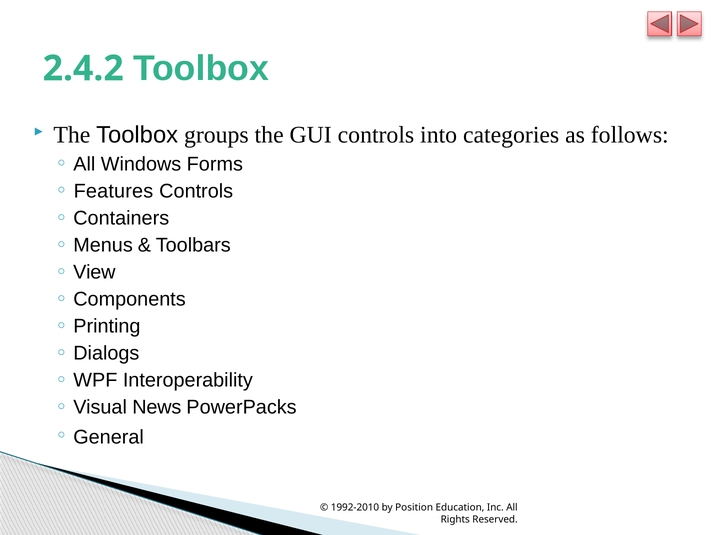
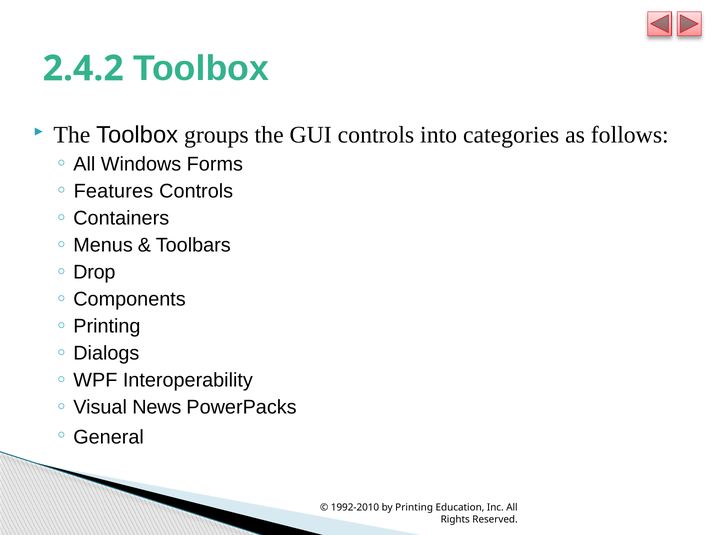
View: View -> Drop
by Position: Position -> Printing
